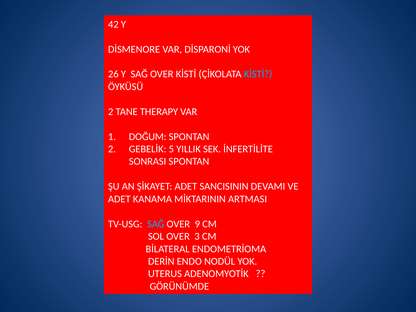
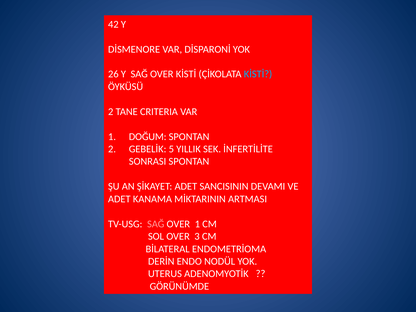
THERAPY: THERAPY -> CRITERIA
SAĞ at (156, 224) colour: light blue -> pink
OVER 9: 9 -> 1
